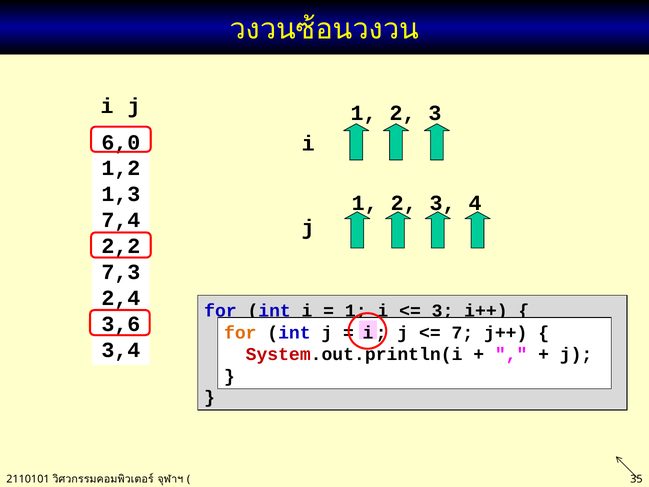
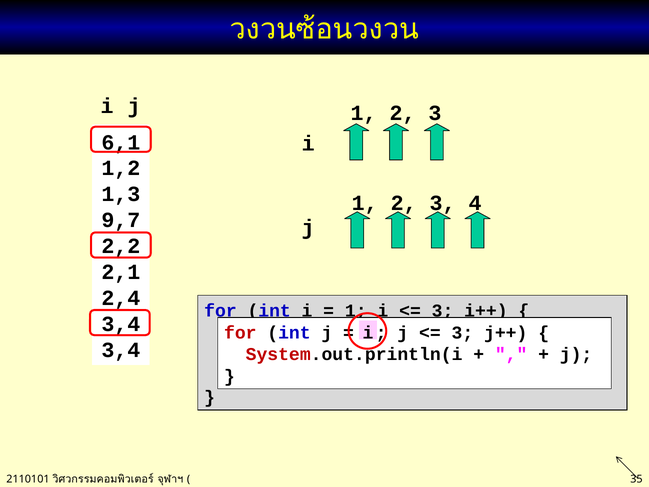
6,0: 6,0 -> 6,1
7,4: 7,4 -> 9,7
7,3: 7,3 -> 2,1
3,6 at (121, 324): 3,6 -> 3,4
for at (240, 333) colour: orange -> red
7 at (462, 333): 7 -> 3
